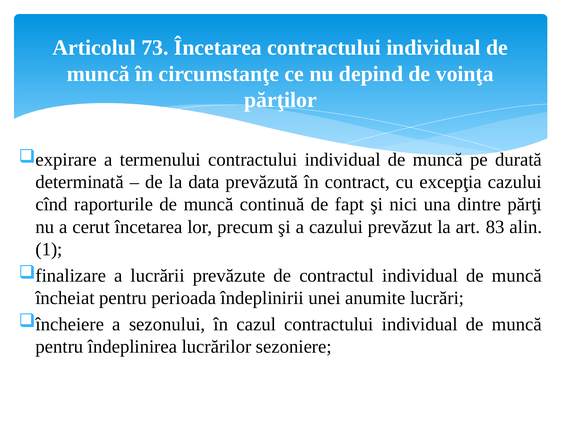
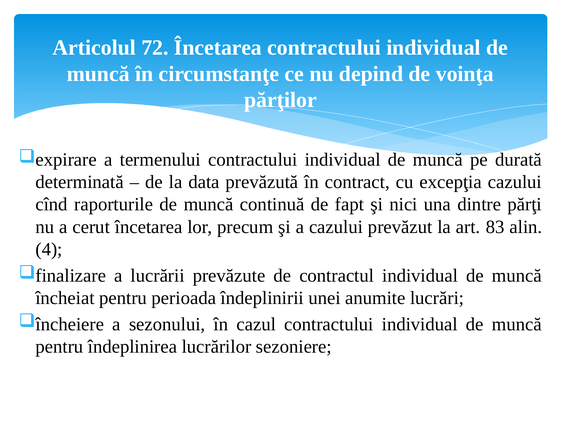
73: 73 -> 72
1: 1 -> 4
